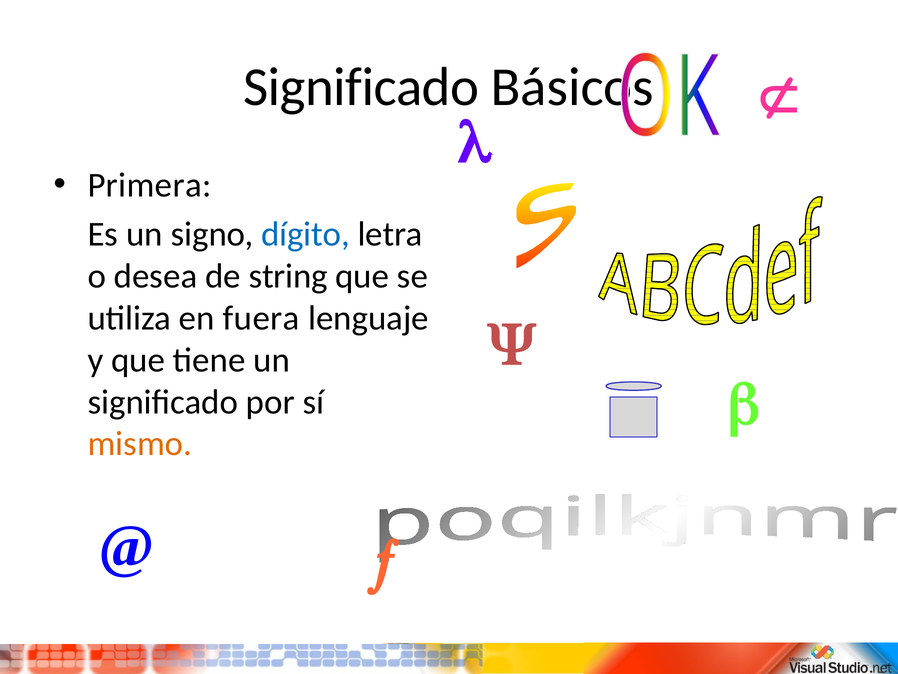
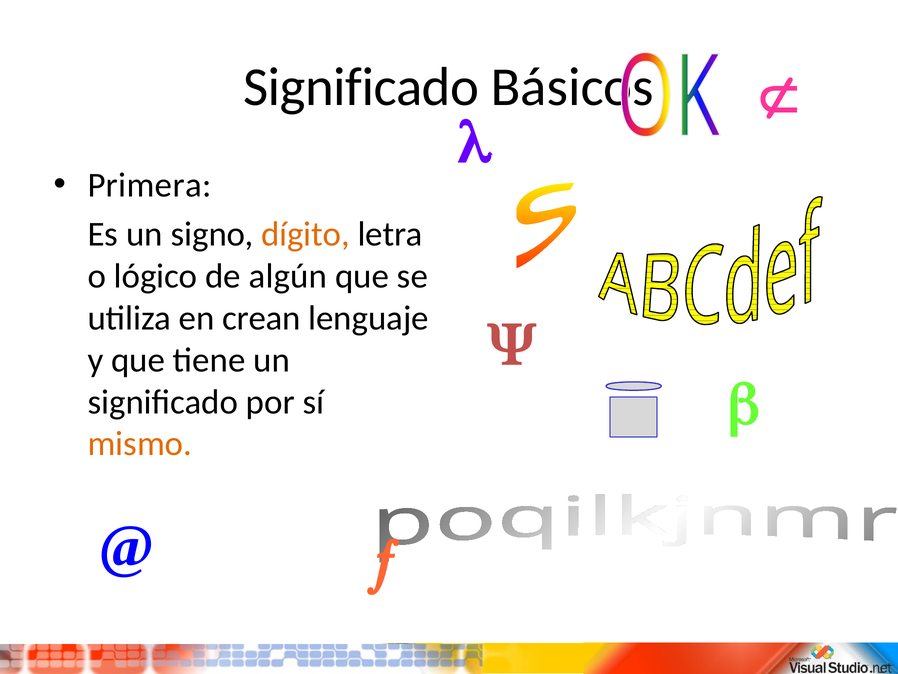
dígito colour: blue -> orange
desea: desea -> lógico
string: string -> algún
fuera: fuera -> crean
